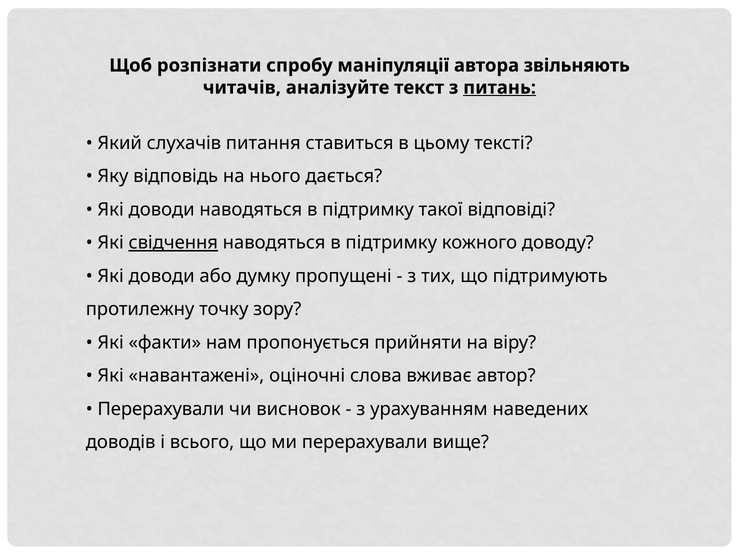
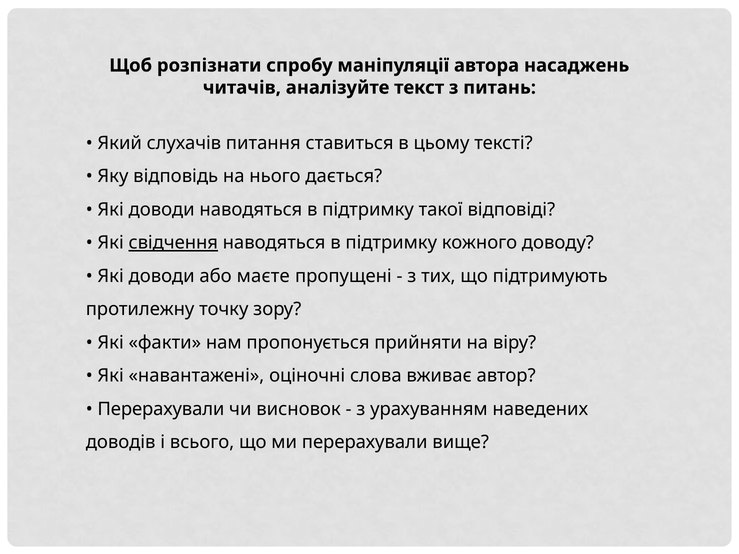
звільняють: звільняють -> насаджень
питань underline: present -> none
думку: думку -> маєте
